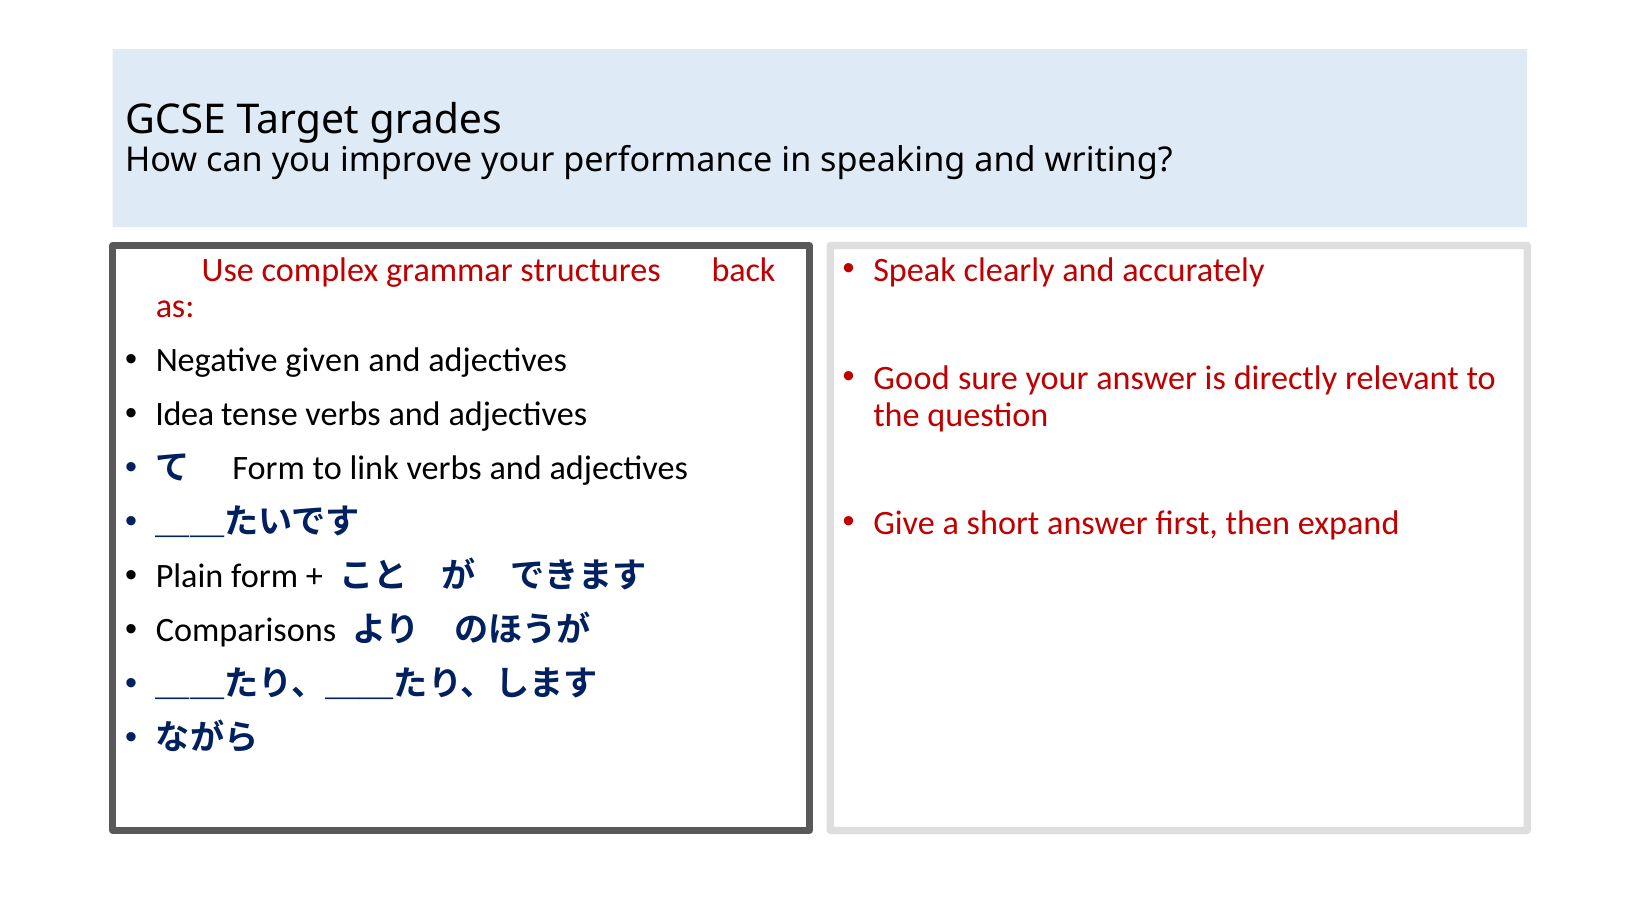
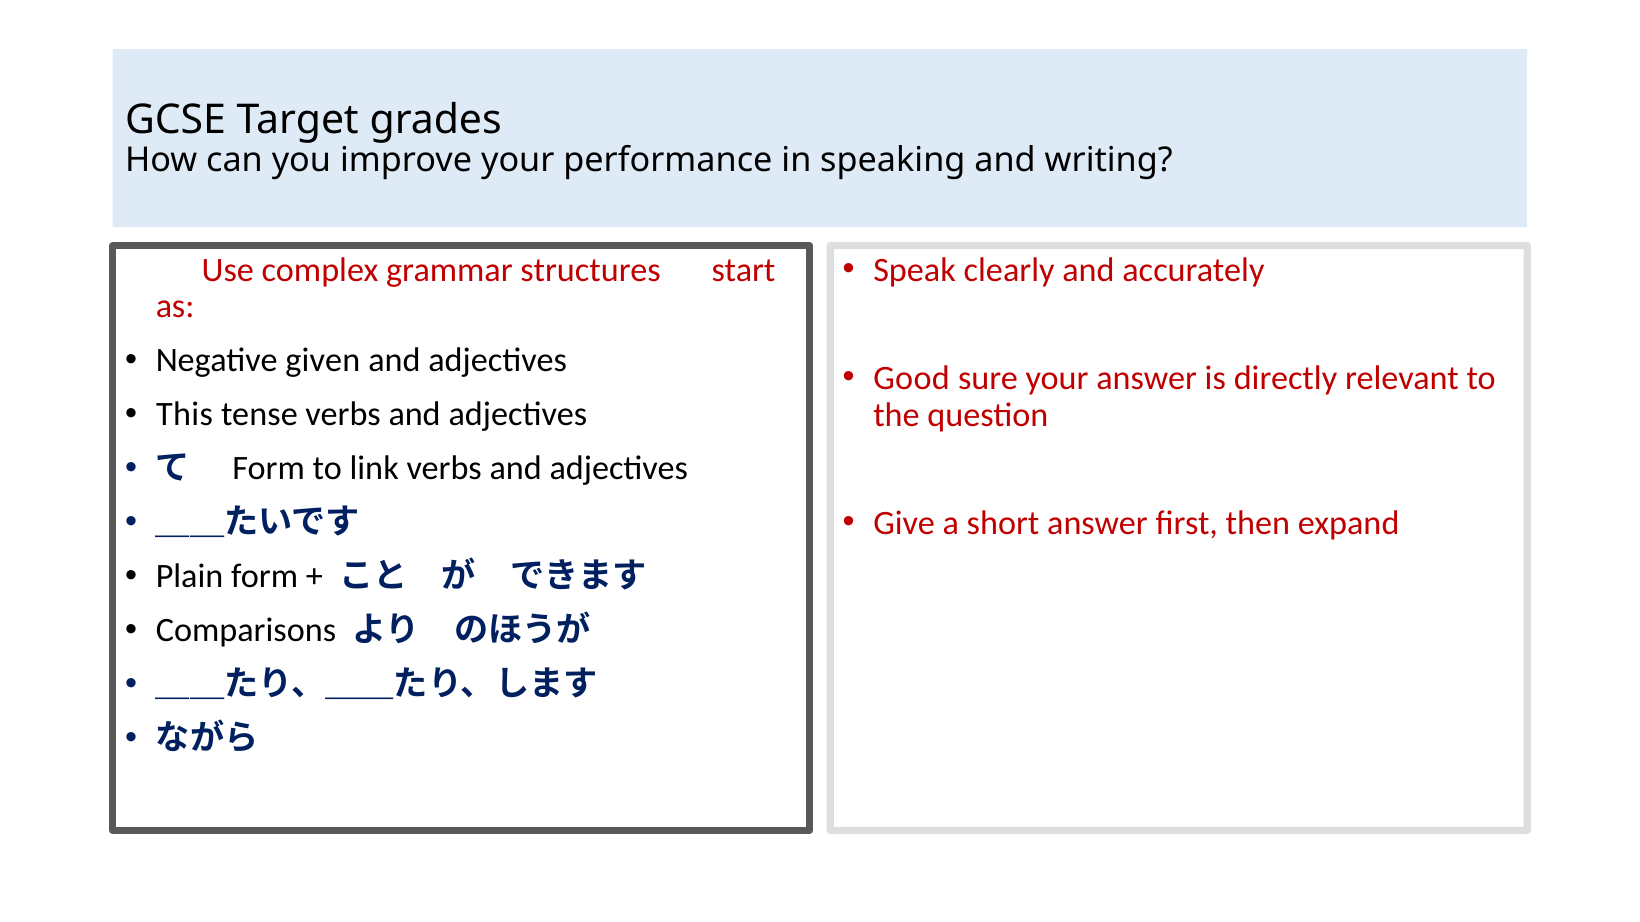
back: back -> start
Idea: Idea -> This
